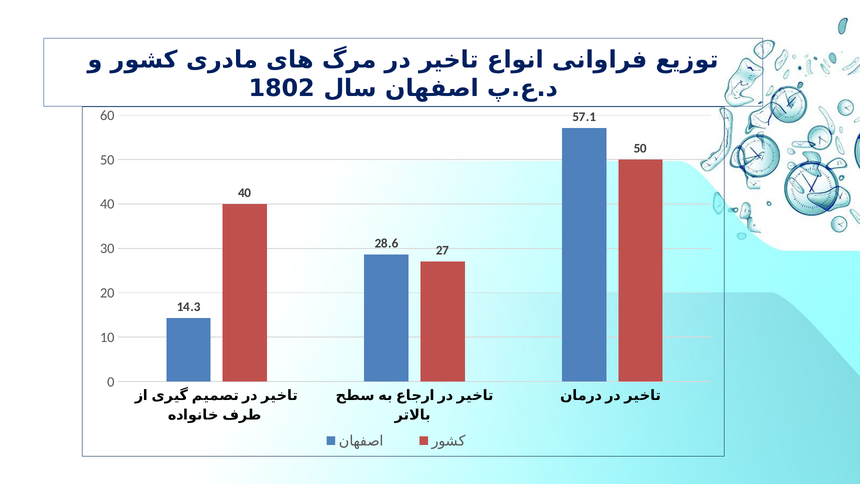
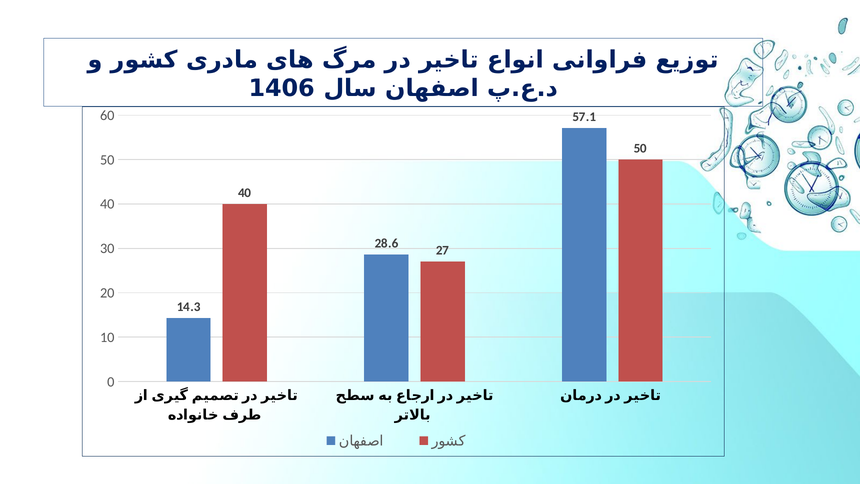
1802: 1802 -> 1406
